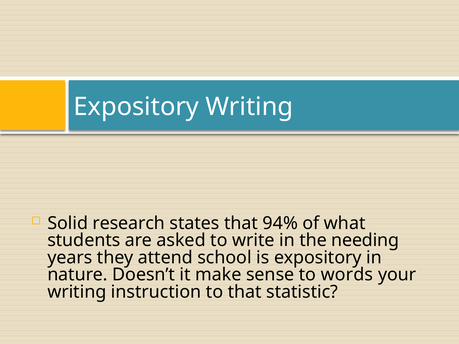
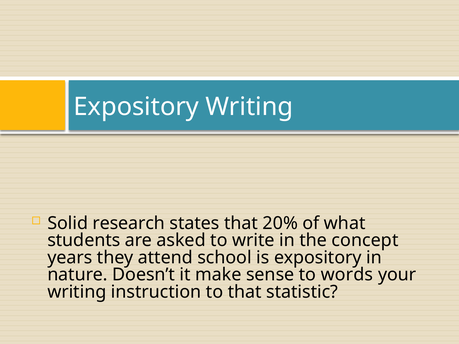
94%: 94% -> 20%
needing: needing -> concept
